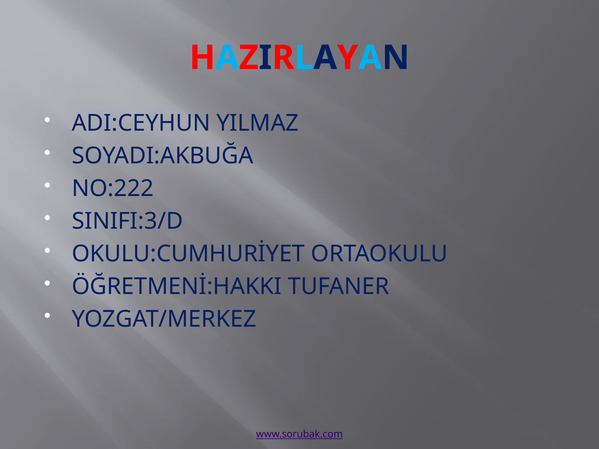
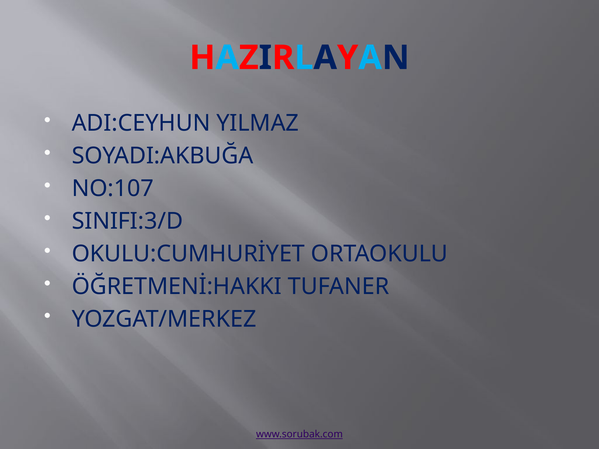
NO:222: NO:222 -> NO:107
